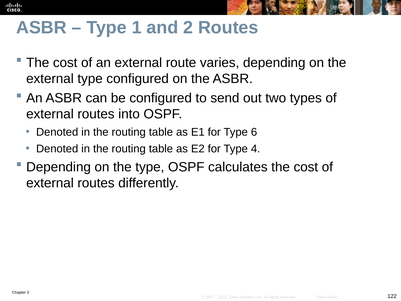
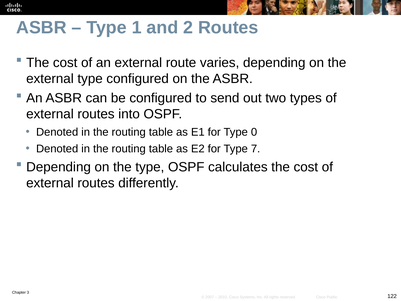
6: 6 -> 0
4: 4 -> 7
